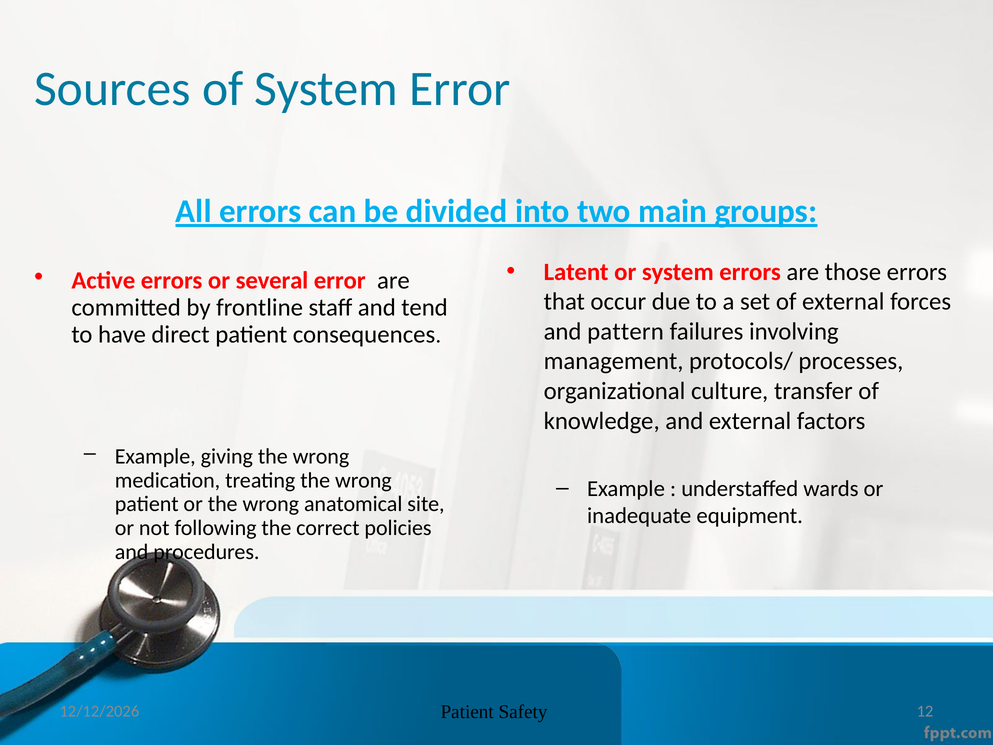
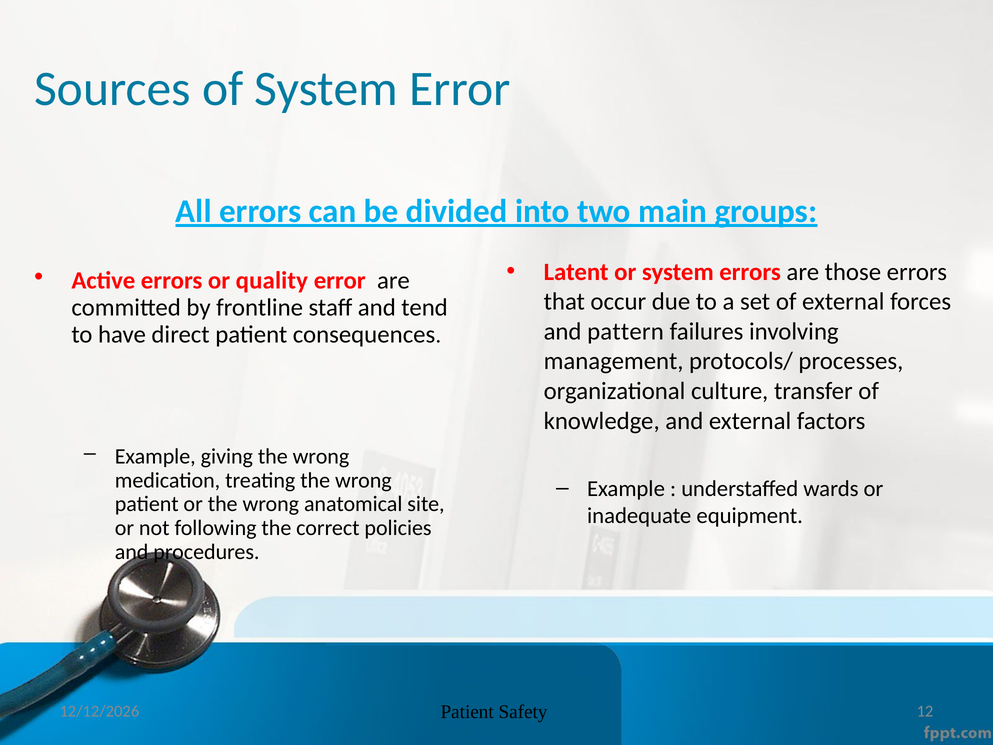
several: several -> quality
